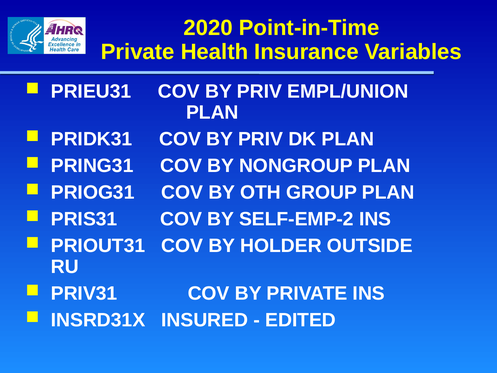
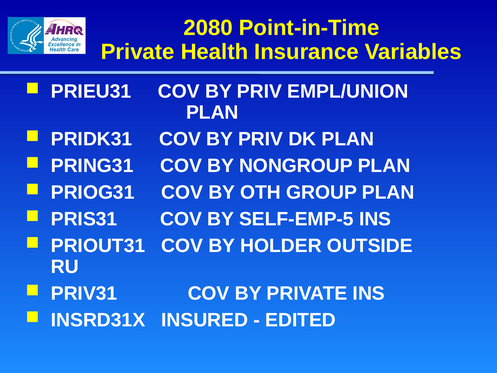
2020: 2020 -> 2080
SELF-EMP-2: SELF-EMP-2 -> SELF-EMP-5
